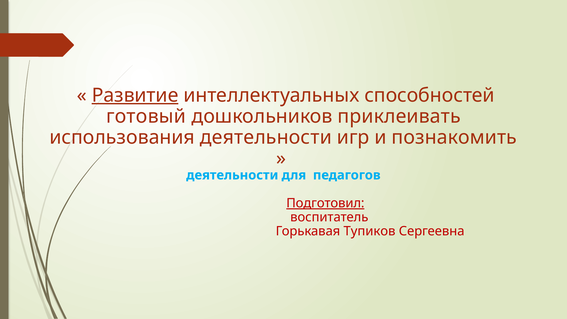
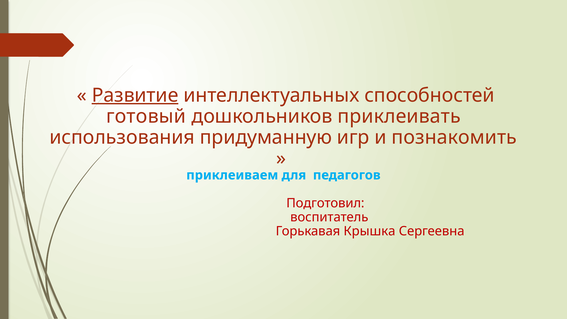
использования деятельности: деятельности -> придуманную
деятельности at (232, 175): деятельности -> приклеиваем
Подготовил underline: present -> none
Тупиков: Тупиков -> Крышка
